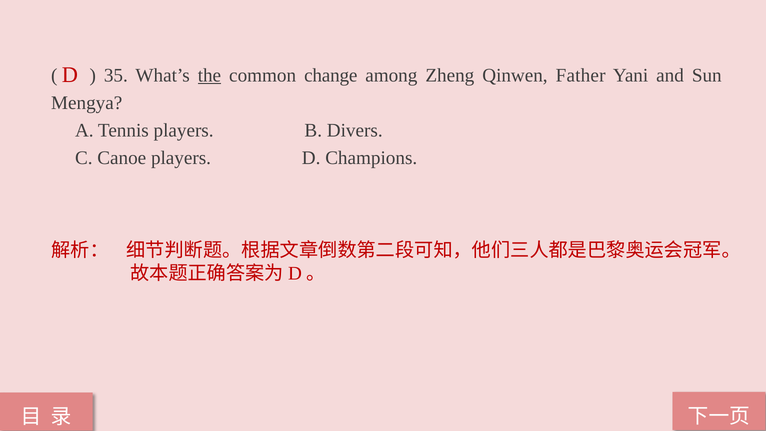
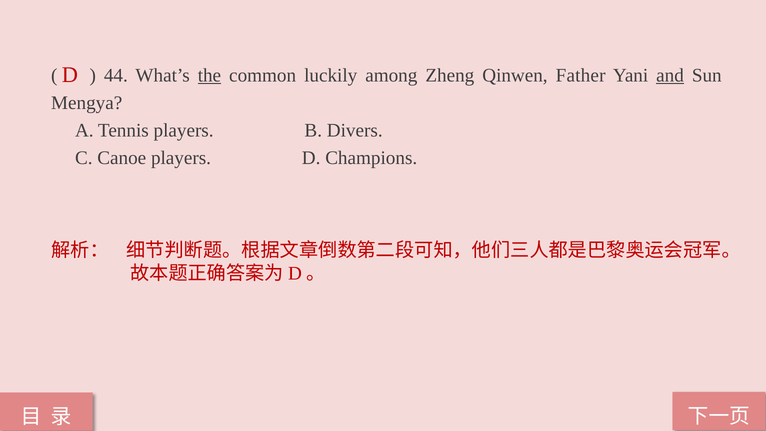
35: 35 -> 44
change: change -> luckily
and underline: none -> present
